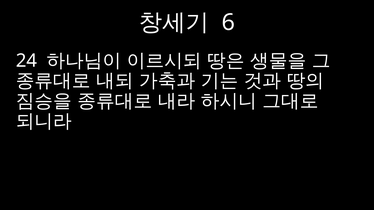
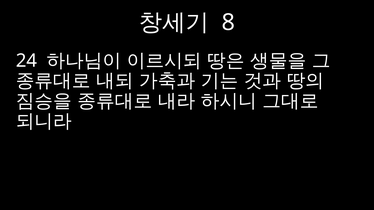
6: 6 -> 8
